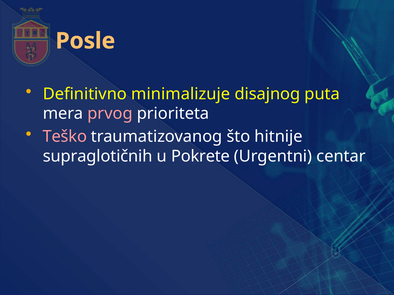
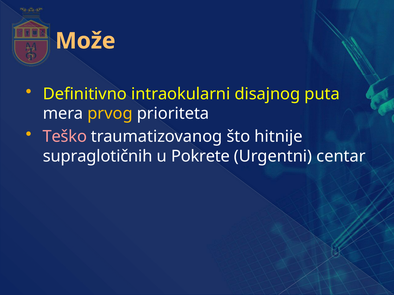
Posle: Posle -> Može
minimalizuje: minimalizuje -> intraokularni
prvog colour: pink -> yellow
